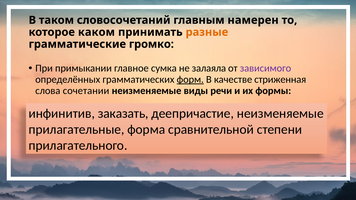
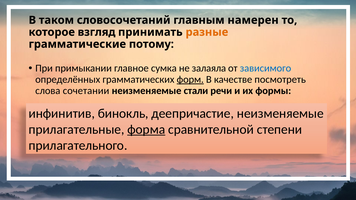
каком: каком -> взгляд
громко: громко -> потому
зависимого colour: purple -> blue
стриженная: стриженная -> посмотреть
виды: виды -> стали
заказать: заказать -> бинокль
форма underline: none -> present
